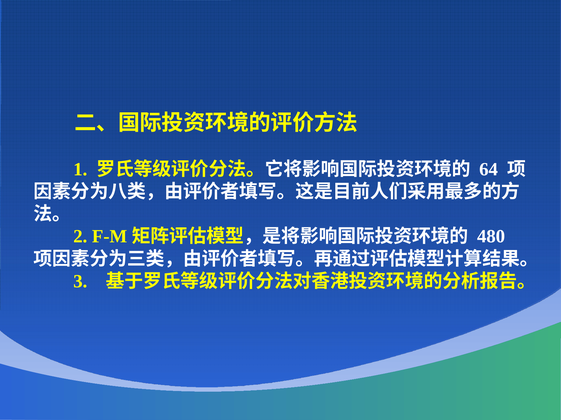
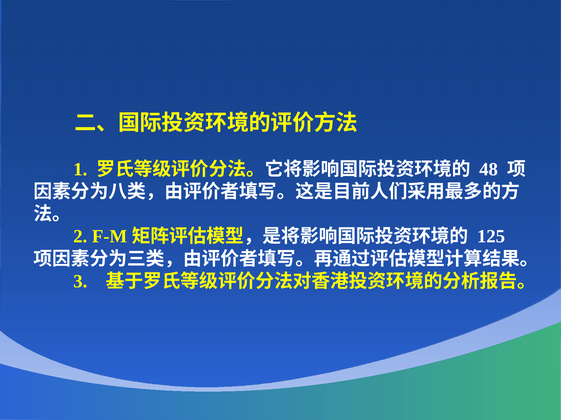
64: 64 -> 48
480: 480 -> 125
